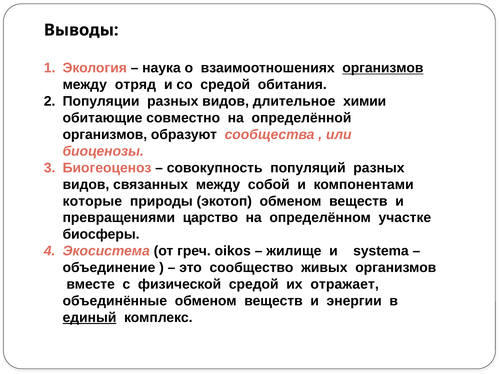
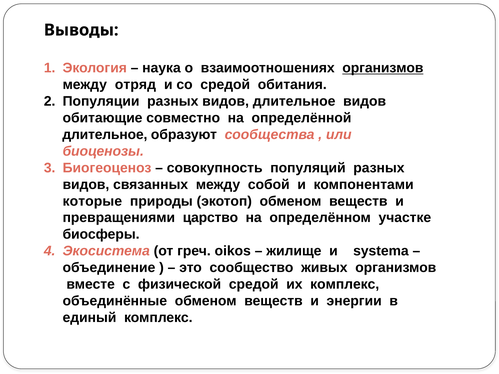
длительное химии: химии -> видов
организмов at (105, 135): организмов -> длительное
их отражает: отражает -> комплекс
единый underline: present -> none
